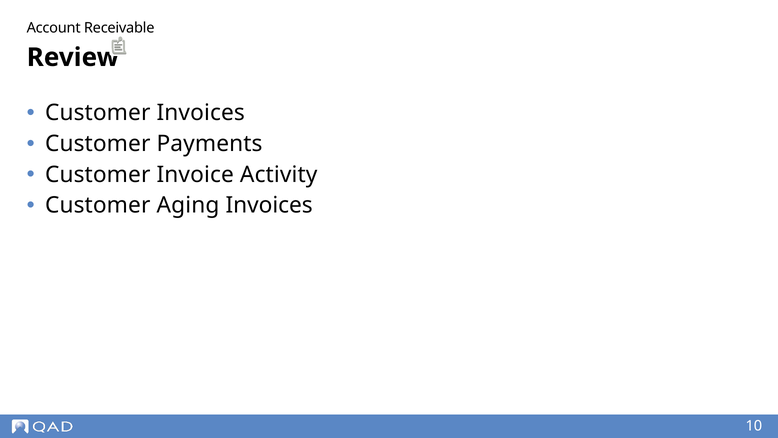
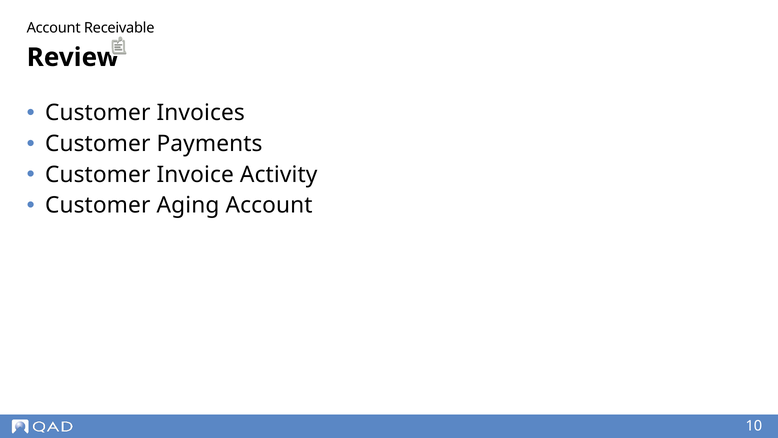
Aging Invoices: Invoices -> Account
